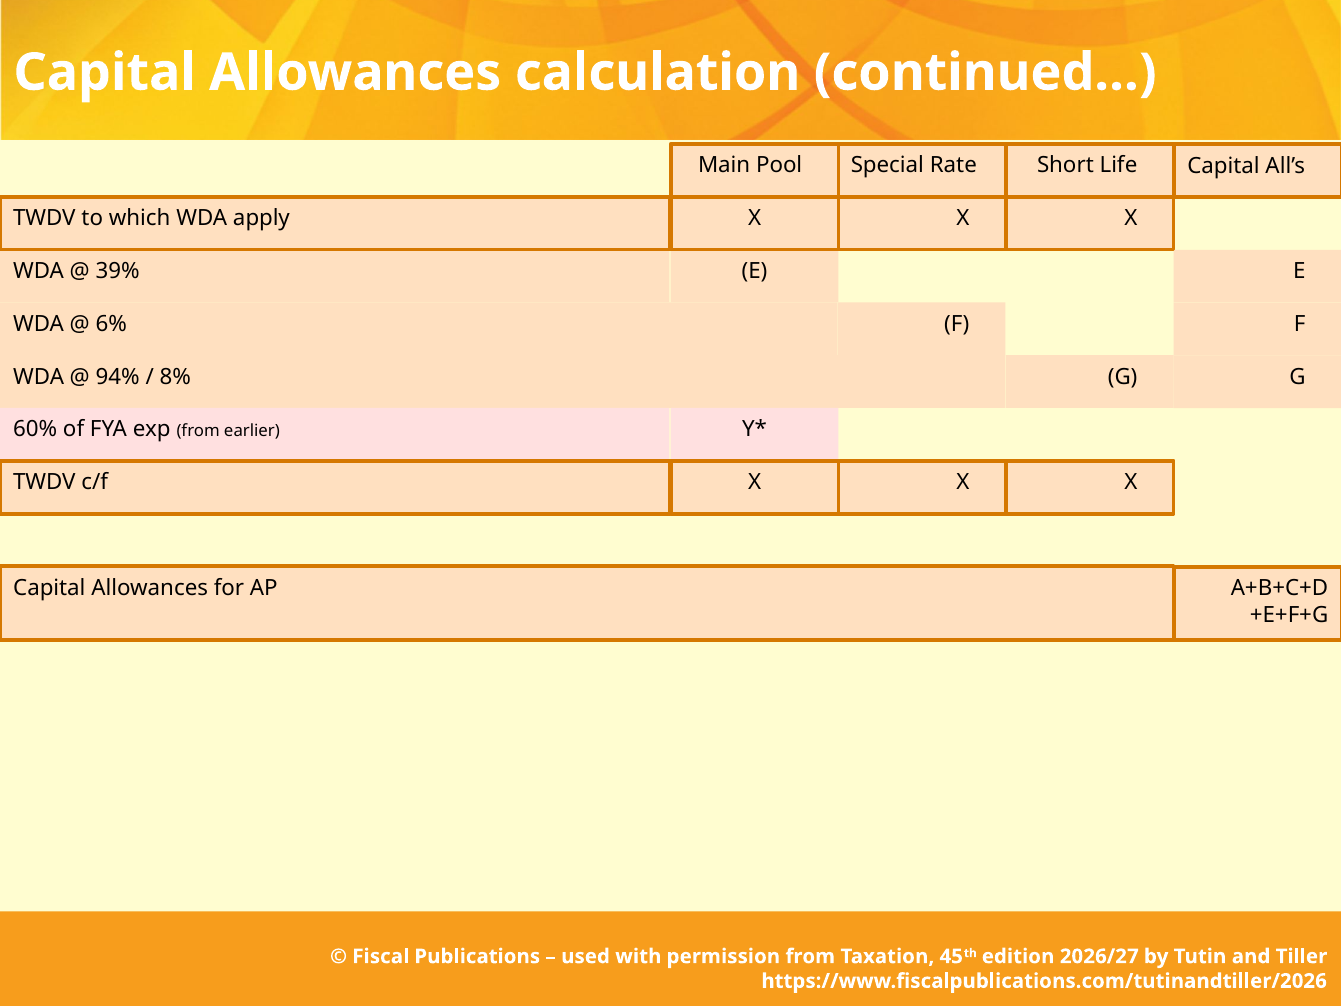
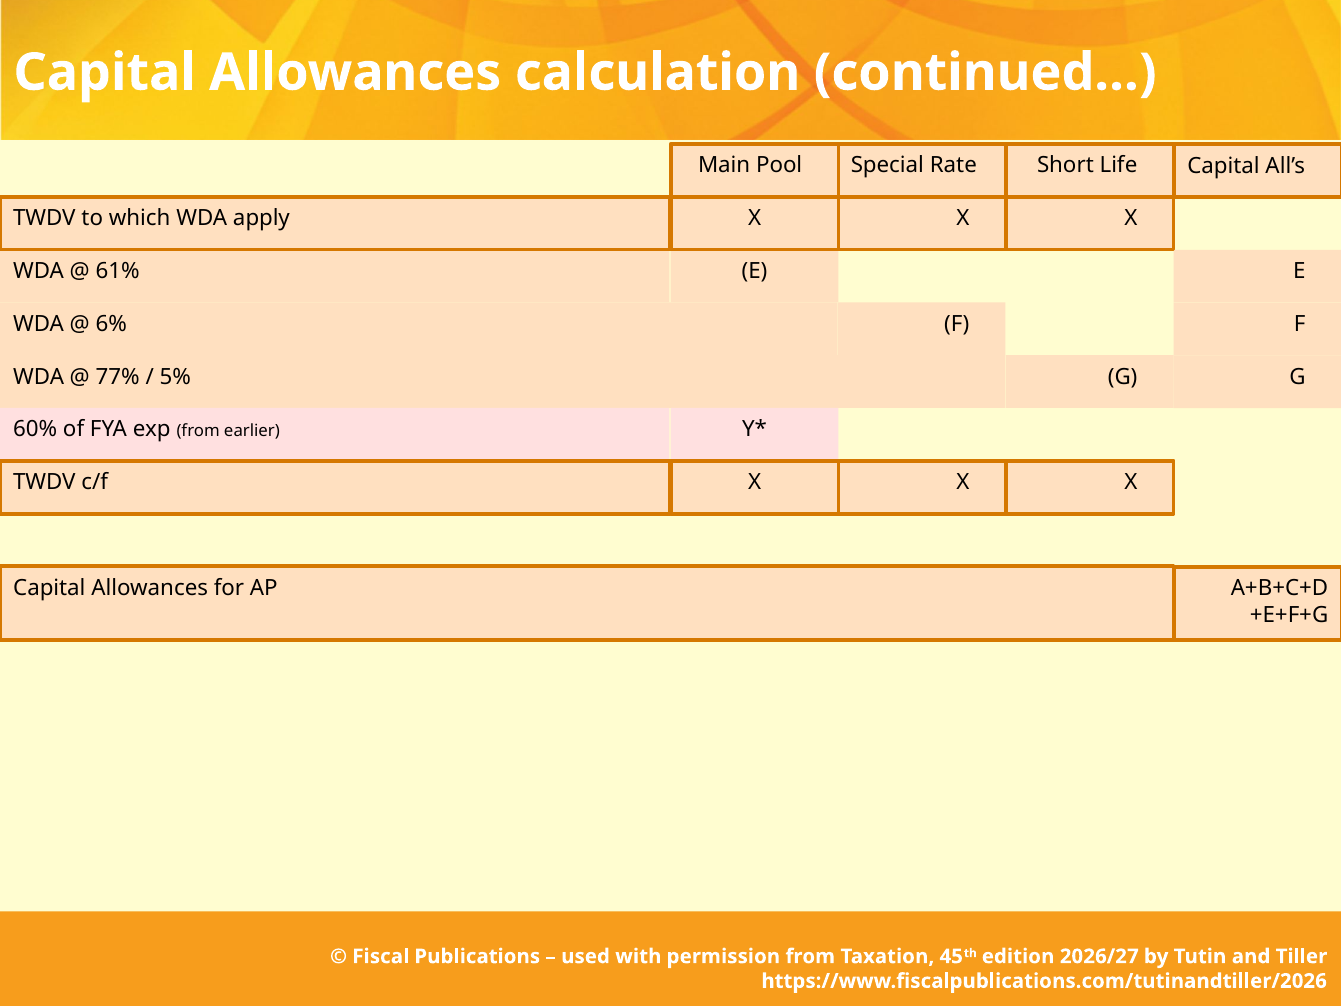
39%: 39% -> 61%
94%: 94% -> 77%
8%: 8% -> 5%
